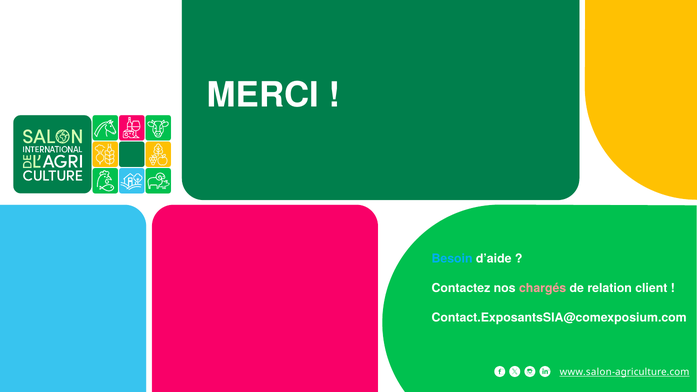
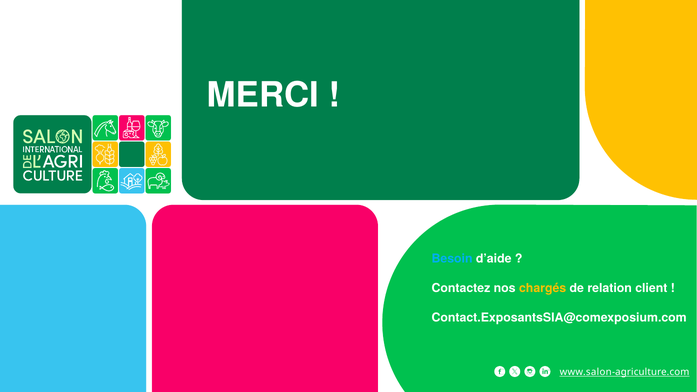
chargés colour: pink -> yellow
